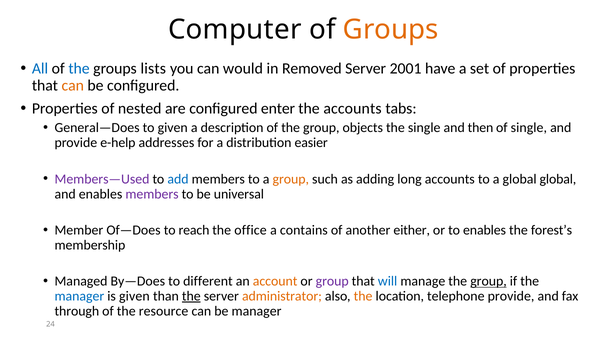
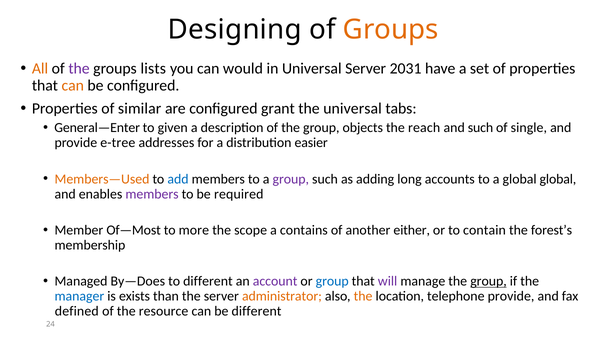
Computer: Computer -> Designing
All colour: blue -> orange
the at (79, 69) colour: blue -> purple
in Removed: Removed -> Universal
2001: 2001 -> 2031
nested: nested -> similar
enter: enter -> grant
the accounts: accounts -> universal
General—Does: General—Does -> General—Enter
the single: single -> reach
and then: then -> such
e-help: e-help -> e-tree
Members—Used colour: purple -> orange
group at (291, 179) colour: orange -> purple
universal: universal -> required
Of—Does: Of—Does -> Of—Most
reach: reach -> more
office: office -> scope
to enables: enables -> contain
account colour: orange -> purple
group at (332, 281) colour: purple -> blue
will colour: blue -> purple
is given: given -> exists
the at (191, 296) underline: present -> none
through: through -> defined
be manager: manager -> different
